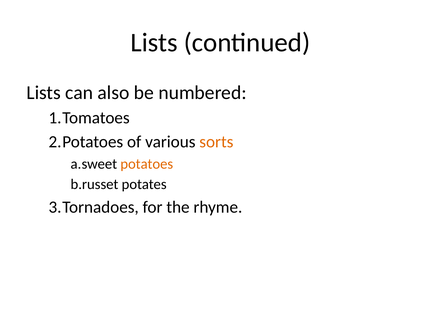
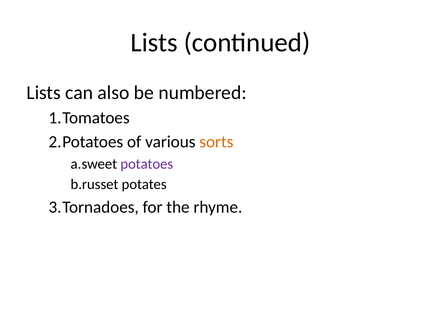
potatoes colour: orange -> purple
